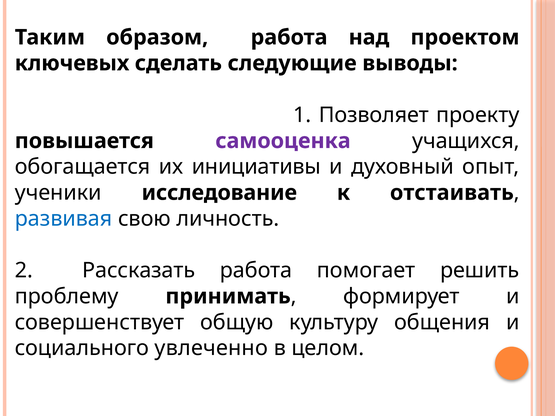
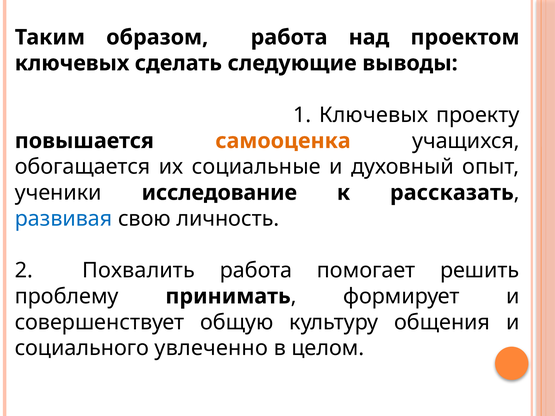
1 Позволяет: Позволяет -> Ключевых
самооценка colour: purple -> orange
инициативы: инициативы -> социальные
отстаивать: отстаивать -> рассказать
Рассказать: Рассказать -> Похвалить
